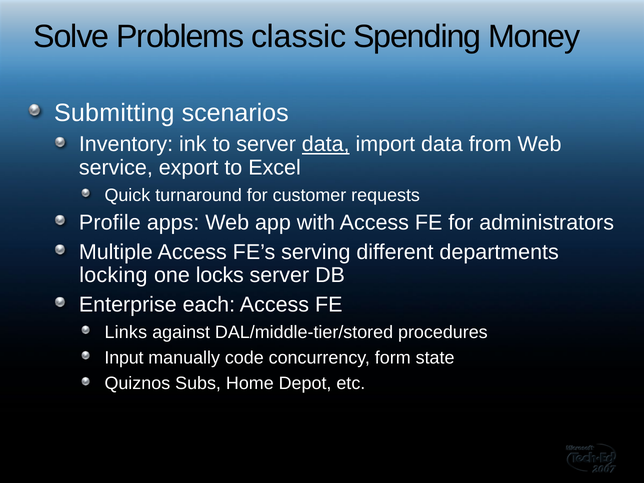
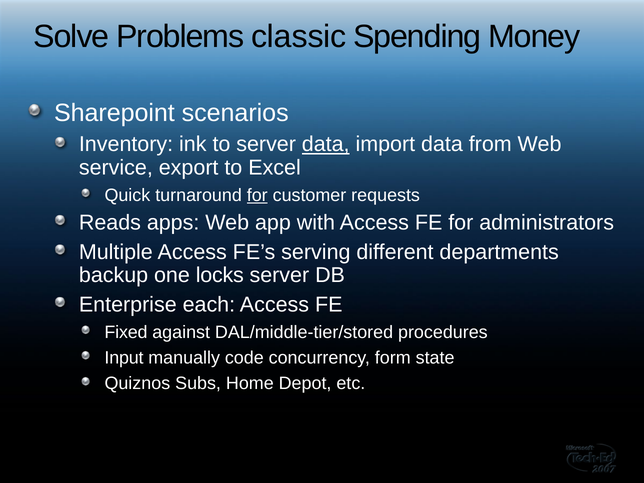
Submitting: Submitting -> Sharepoint
for at (257, 195) underline: none -> present
Profile: Profile -> Reads
locking: locking -> backup
Links: Links -> Fixed
